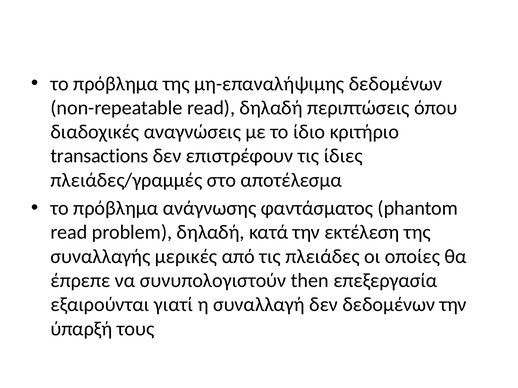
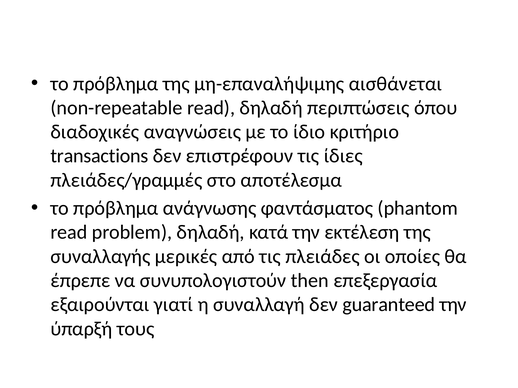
μη-επαναλήψιμης δεδομένων: δεδομένων -> αισθάνεται
δεν δεδομένων: δεδομένων -> guaranteed
